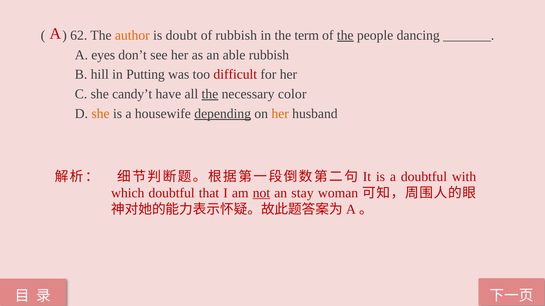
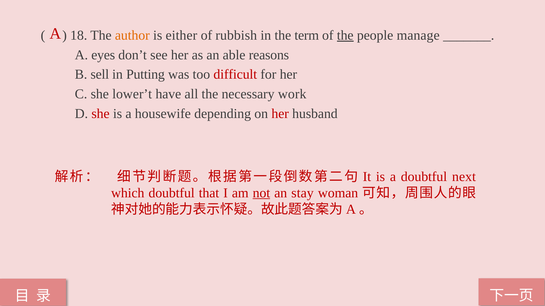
62: 62 -> 18
doubt: doubt -> either
dancing: dancing -> manage
able rubbish: rubbish -> reasons
hill: hill -> sell
candy’t: candy’t -> lower’t
the at (210, 94) underline: present -> none
color: color -> work
she at (101, 114) colour: orange -> red
depending underline: present -> none
her at (280, 114) colour: orange -> red
with: with -> next
